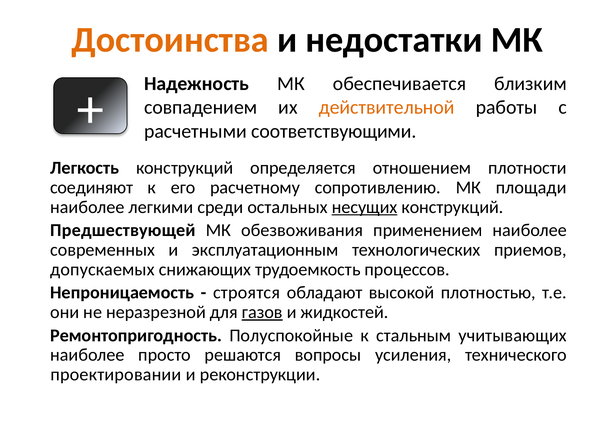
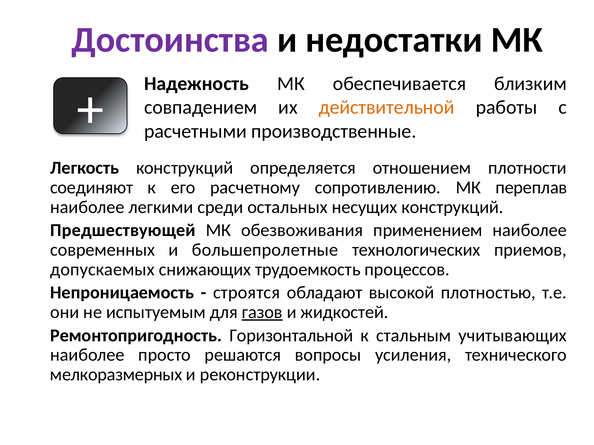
Достоинства colour: orange -> purple
соответствующими: соответствующими -> производственные
площади: площади -> переплав
несущих underline: present -> none
эксплуатационным: эксплуатационным -> большепролетные
неразрезной: неразрезной -> испытуемым
Полуспокойные: Полуспокойные -> Горизонтальной
проектировании: проектировании -> мелкоразмерных
